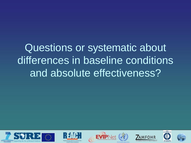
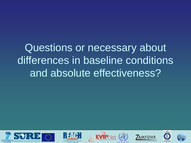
systematic: systematic -> necessary
